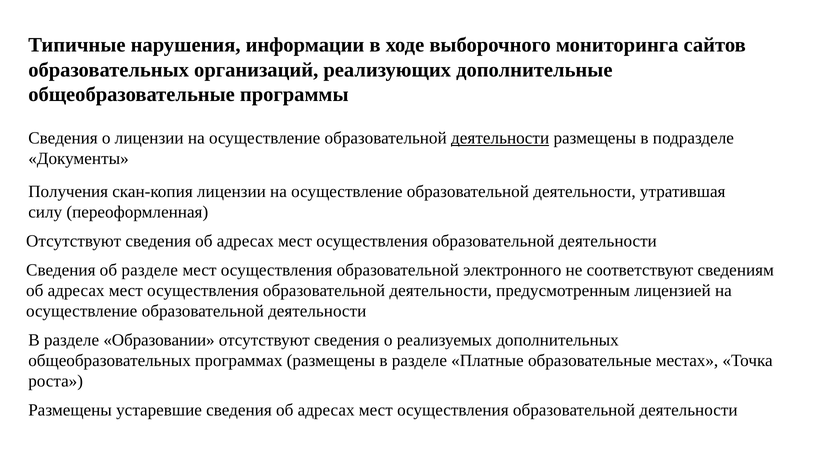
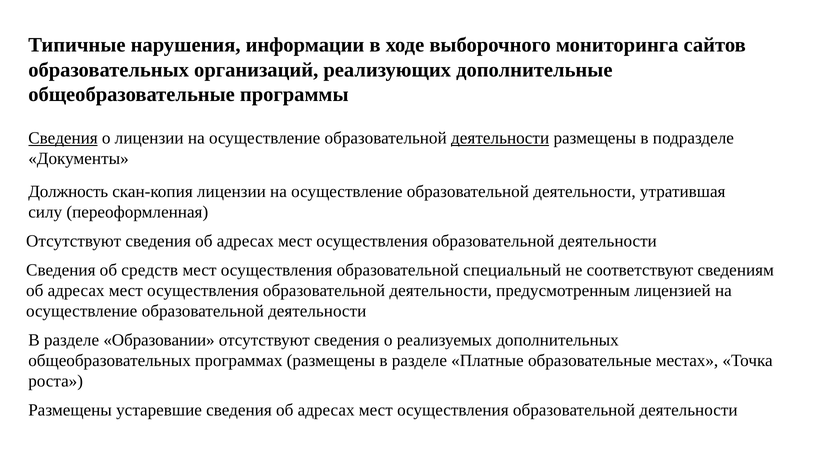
Сведения at (63, 138) underline: none -> present
Получения: Получения -> Должность
об разделе: разделе -> средств
электронного: электронного -> специальный
